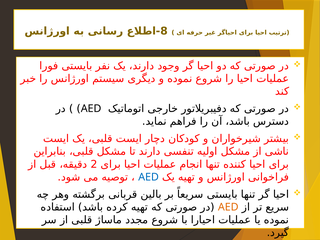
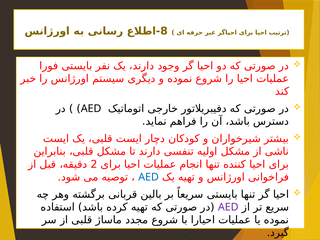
AED at (228, 207) colour: orange -> purple
